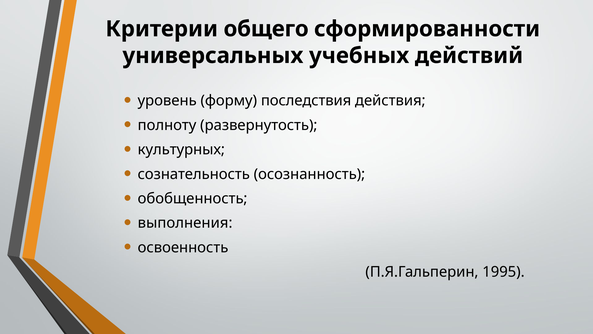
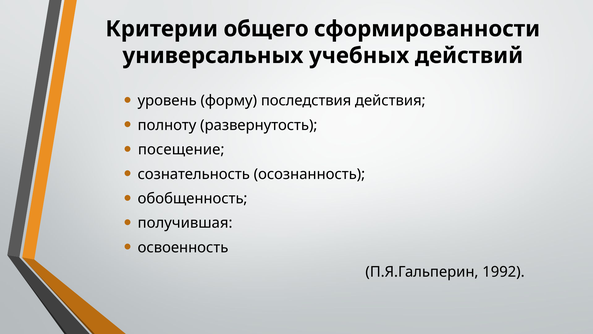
культурных: культурных -> посещение
выполнения: выполнения -> получившая
1995: 1995 -> 1992
